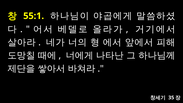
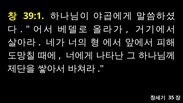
55:1: 55:1 -> 39:1
